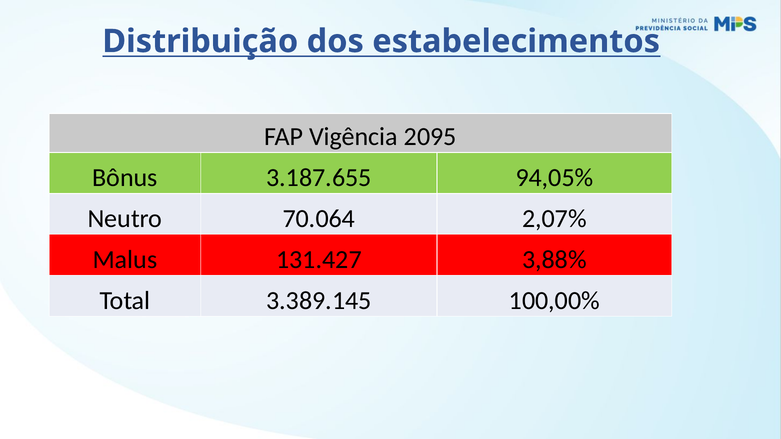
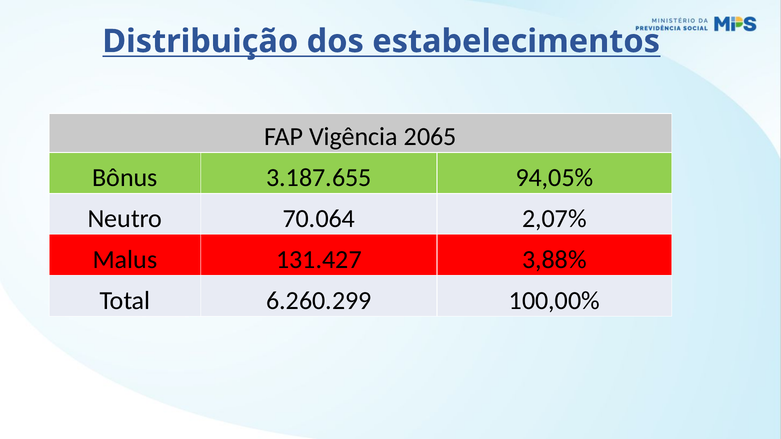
2095: 2095 -> 2065
3.389.145: 3.389.145 -> 6.260.299
